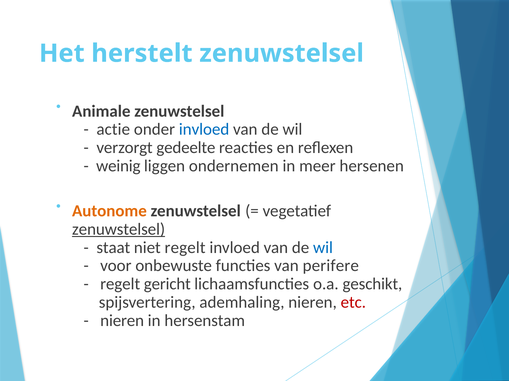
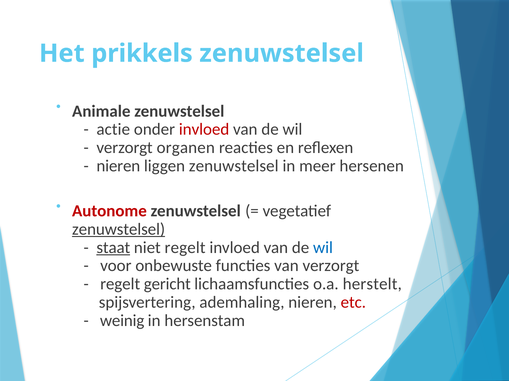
herstelt: herstelt -> prikkels
invloed at (204, 130) colour: blue -> red
gedeelte: gedeelte -> organen
weinig at (118, 166): weinig -> nieren
liggen ondernemen: ondernemen -> zenuwstelsel
Autonome colour: orange -> red
staat underline: none -> present
van perifere: perifere -> verzorgt
geschikt: geschikt -> herstelt
nieren at (122, 321): nieren -> weinig
